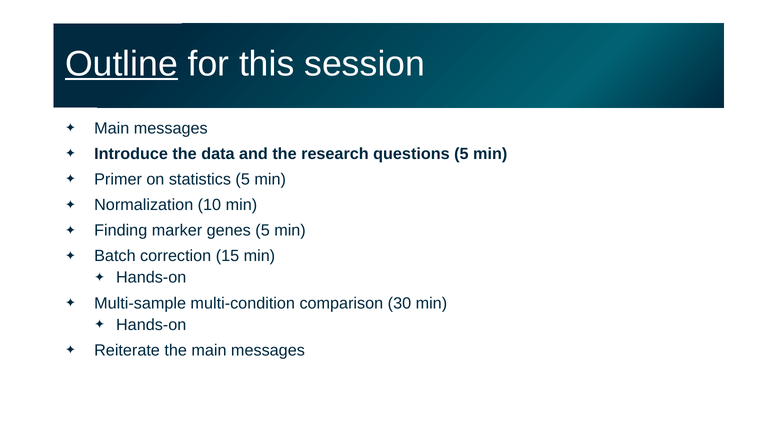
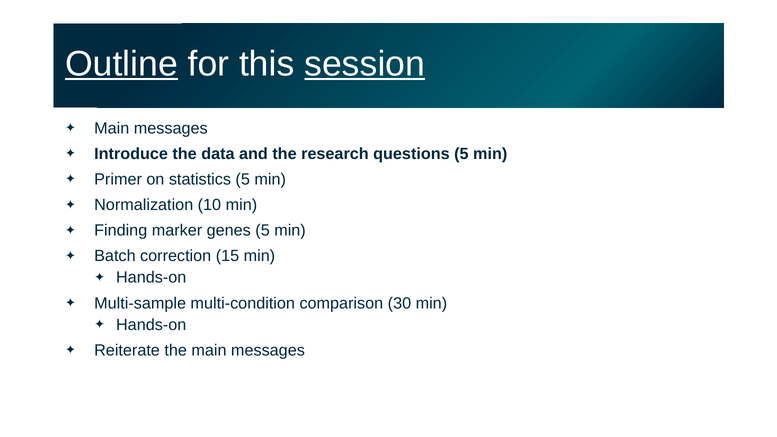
session underline: none -> present
